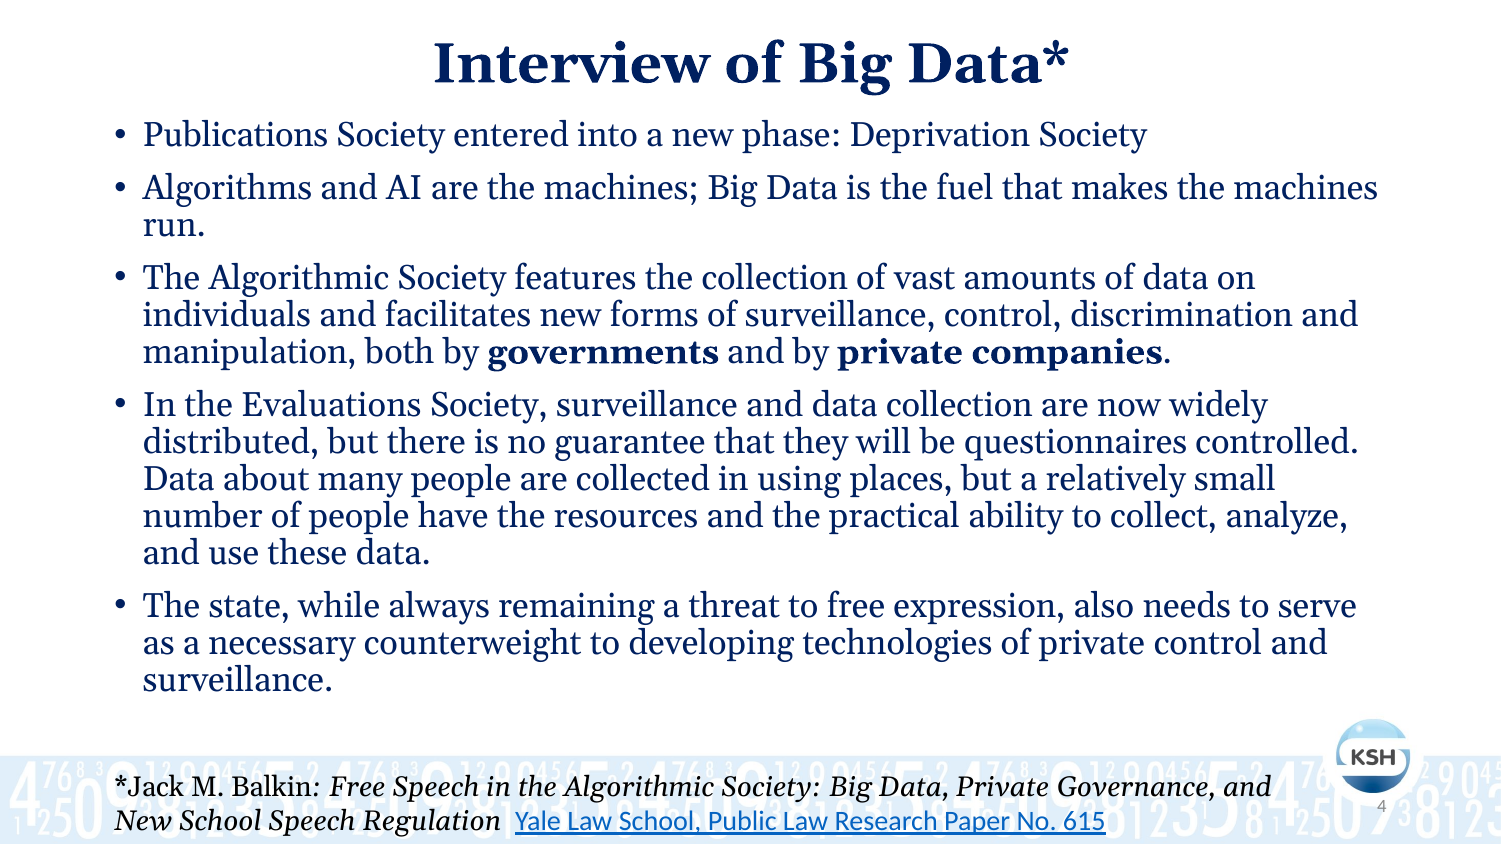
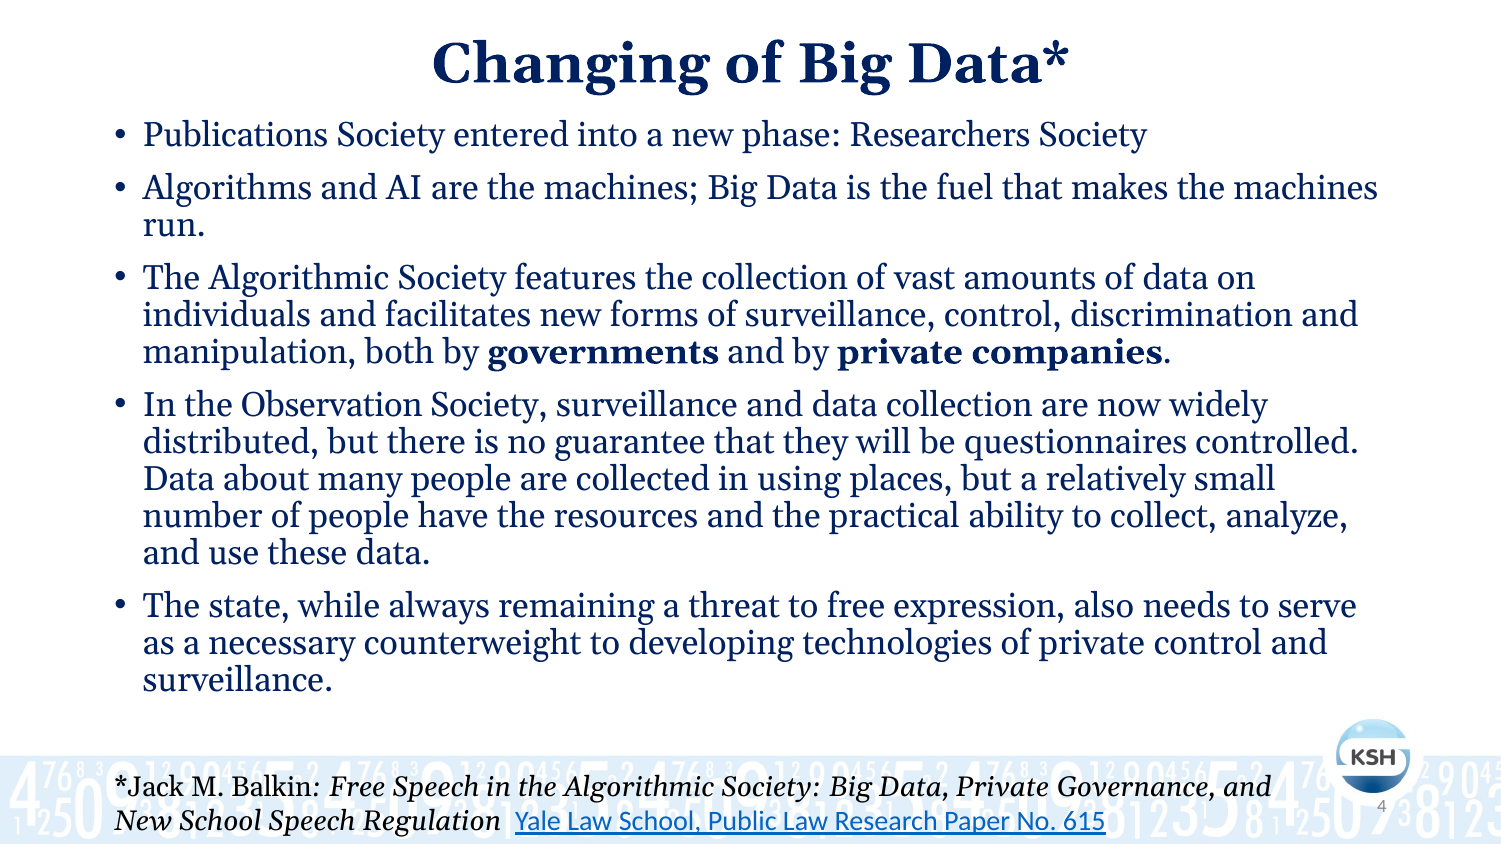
Interview: Interview -> Changing
Deprivation: Deprivation -> Researchers
Evaluations: Evaluations -> Observation
